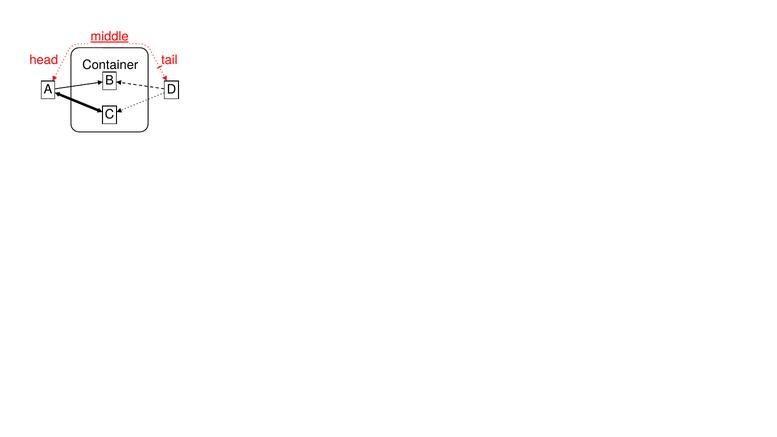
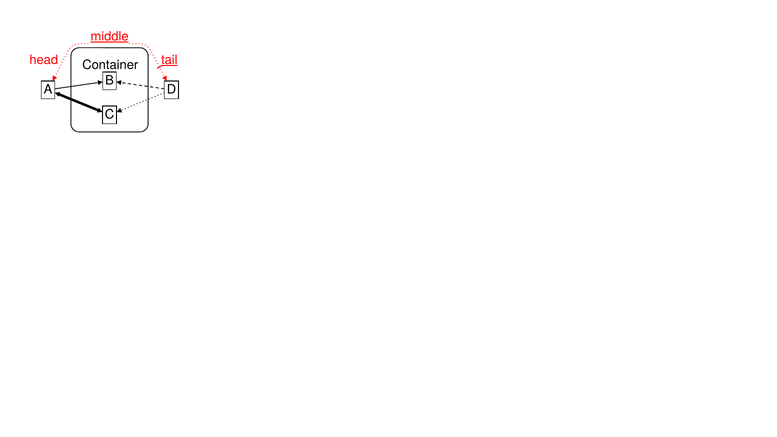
tail underline: none -> present
